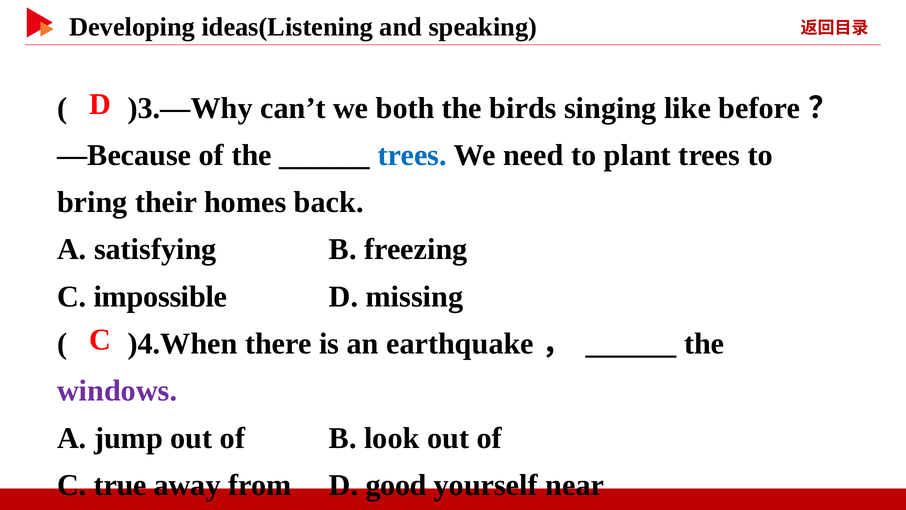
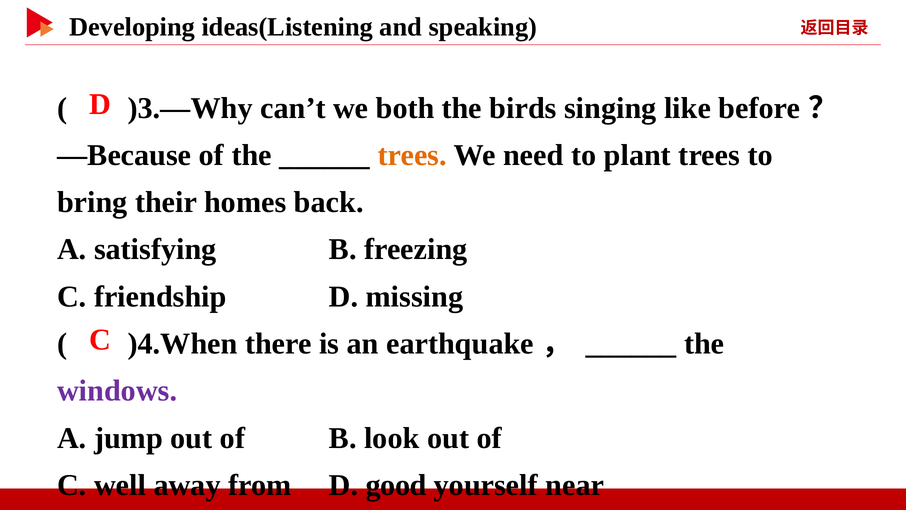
trees at (412, 155) colour: blue -> orange
impossible: impossible -> friendship
true: true -> well
